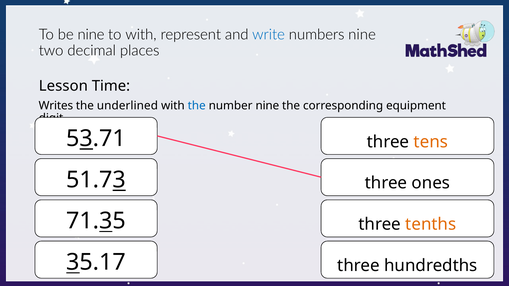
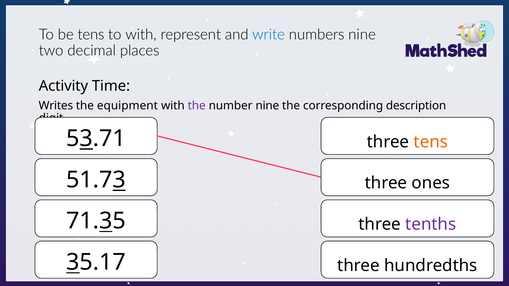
be nine: nine -> tens
Lesson: Lesson -> Activity
underlined: underlined -> equipment
the at (197, 106) colour: blue -> purple
equipment: equipment -> description
tenths colour: orange -> purple
